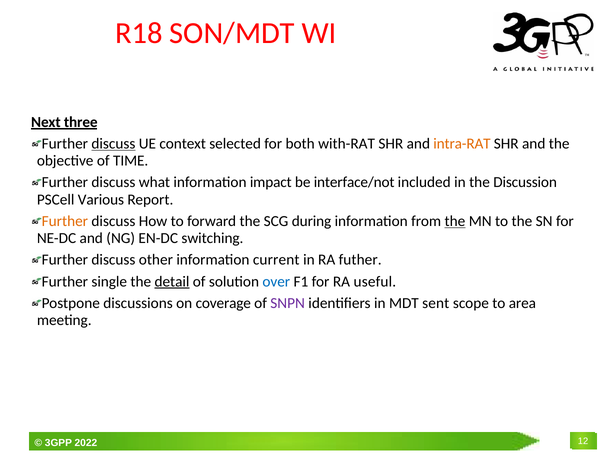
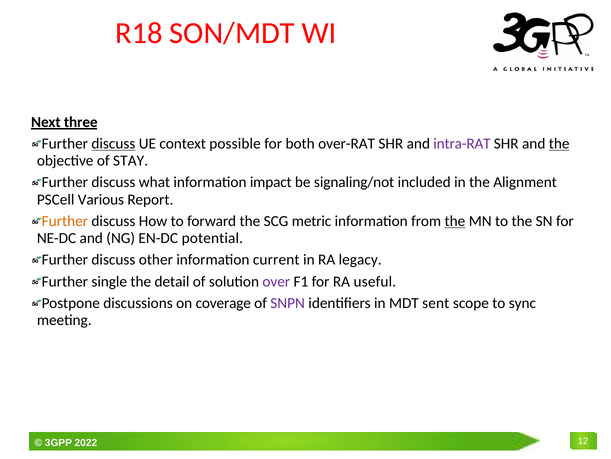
selected: selected -> possible
with-RAT: with-RAT -> over-RAT
intra-RAT colour: orange -> purple
the at (559, 143) underline: none -> present
TIME: TIME -> STAY
interface/not: interface/not -> signaling/not
Discussion: Discussion -> Alignment
during: during -> metric
switching: switching -> potential
futher: futher -> legacy
detail underline: present -> none
over colour: blue -> purple
area: area -> sync
